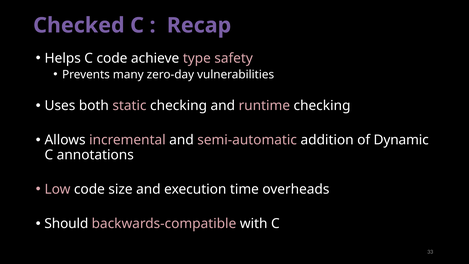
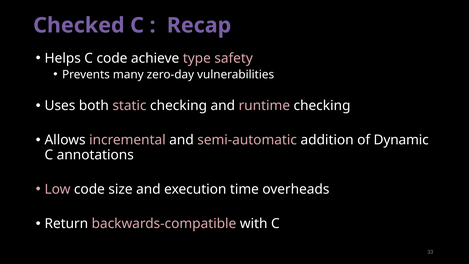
Should: Should -> Return
